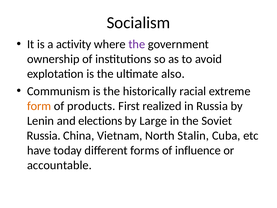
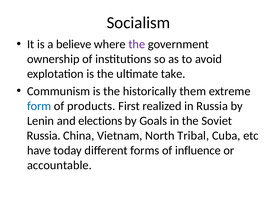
activity: activity -> believe
also: also -> take
racial: racial -> them
form colour: orange -> blue
Large: Large -> Goals
Stalin: Stalin -> Tribal
